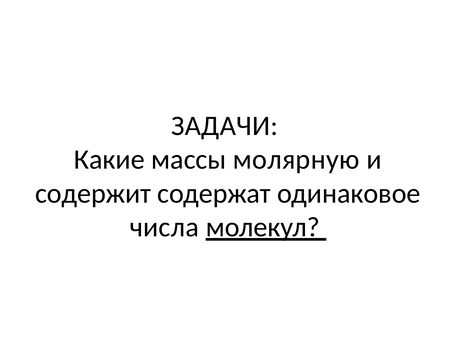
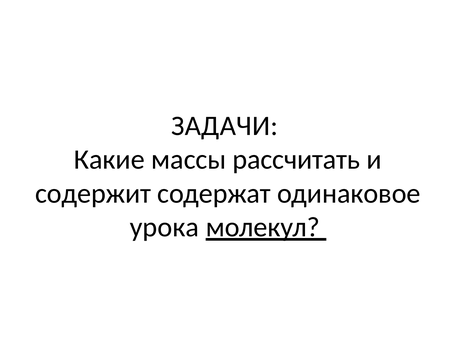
молярную: молярную -> рассчитать
числа: числа -> урока
